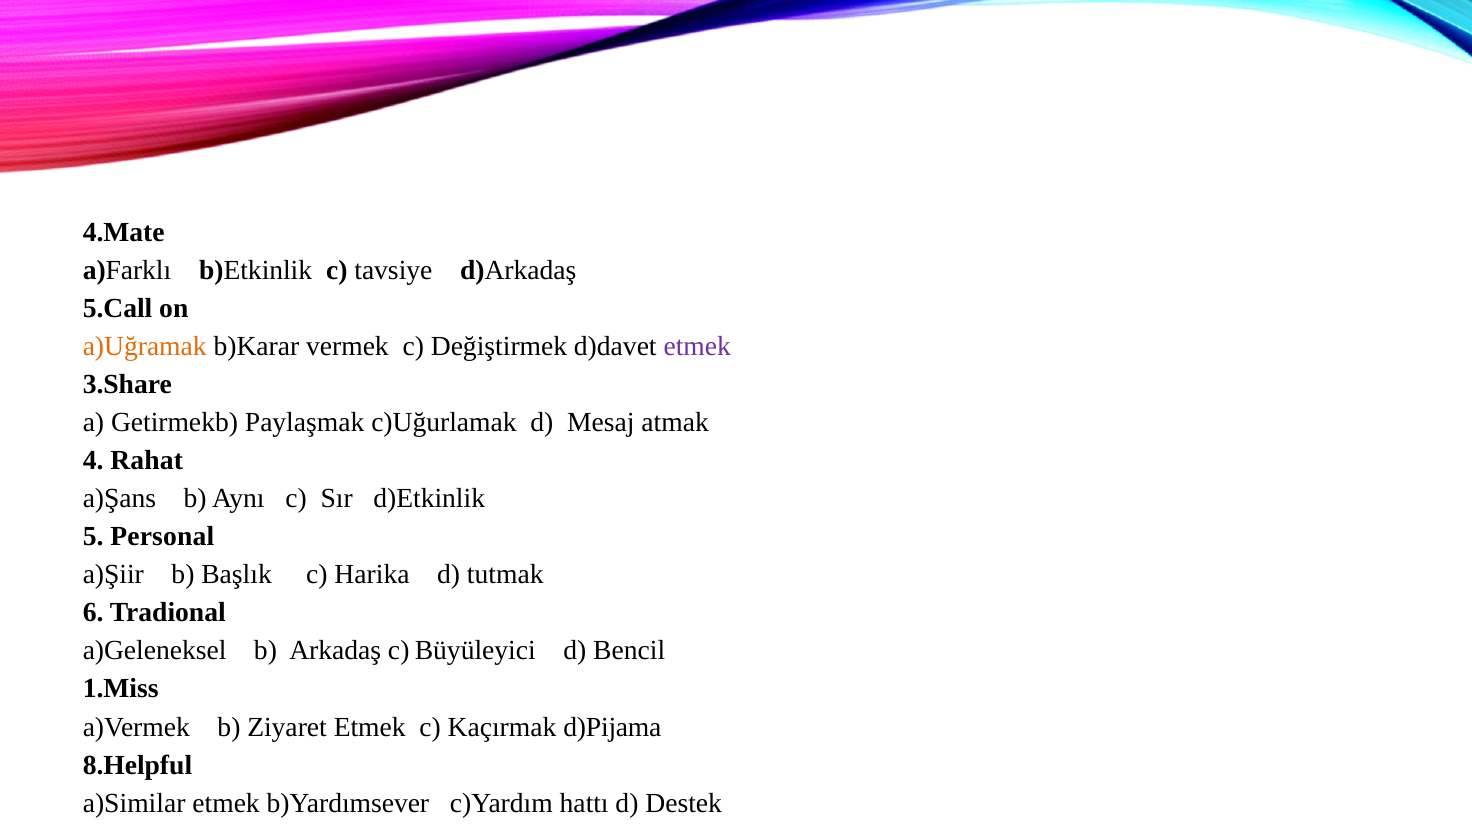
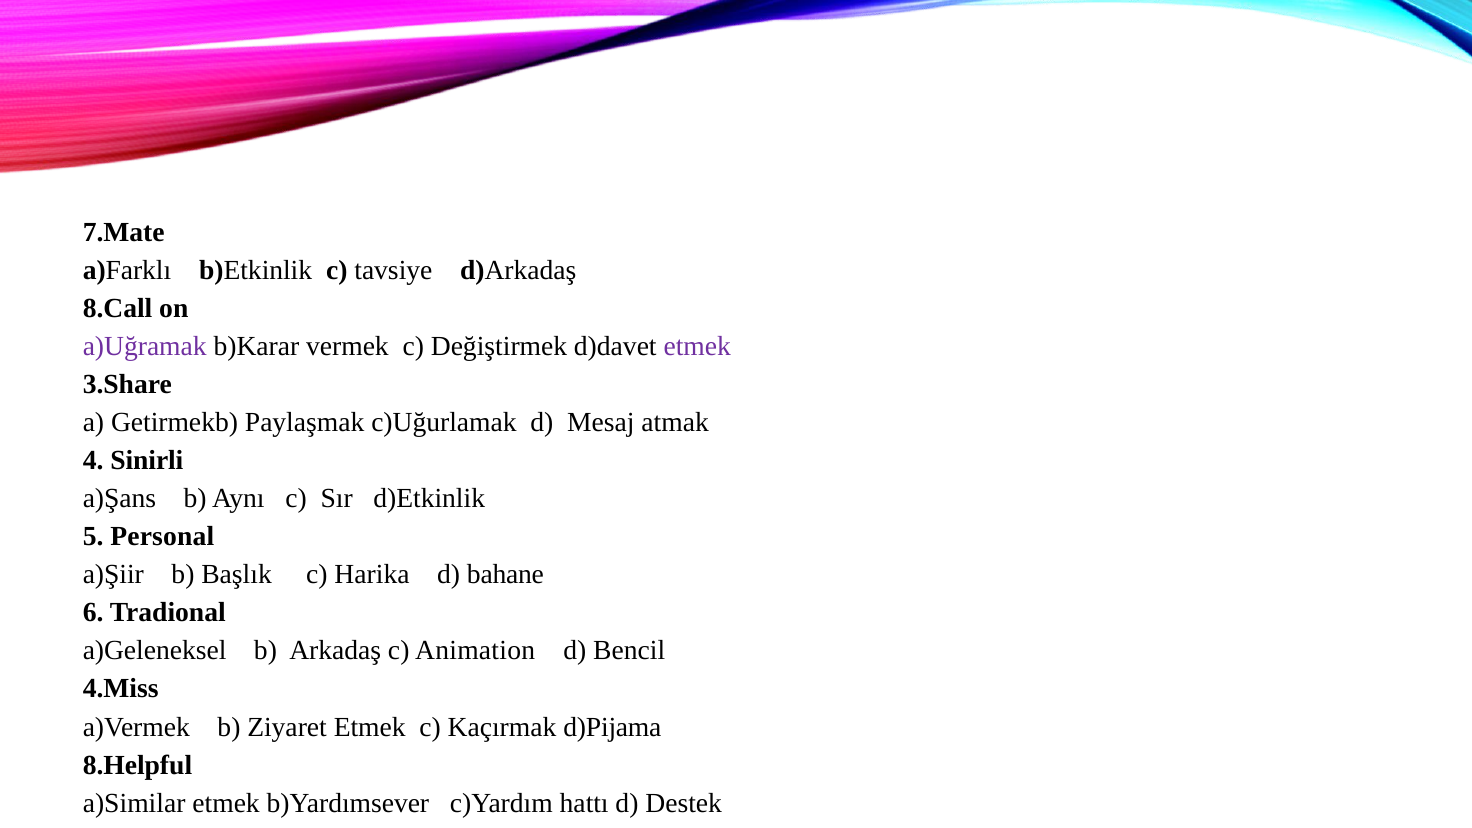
4.Mate: 4.Mate -> 7.Mate
5.Call: 5.Call -> 8.Call
a)Uğramak colour: orange -> purple
Rahat: Rahat -> Sinirli
tutmak: tutmak -> bahane
Büyüleyici: Büyüleyici -> Animation
1.Miss: 1.Miss -> 4.Miss
